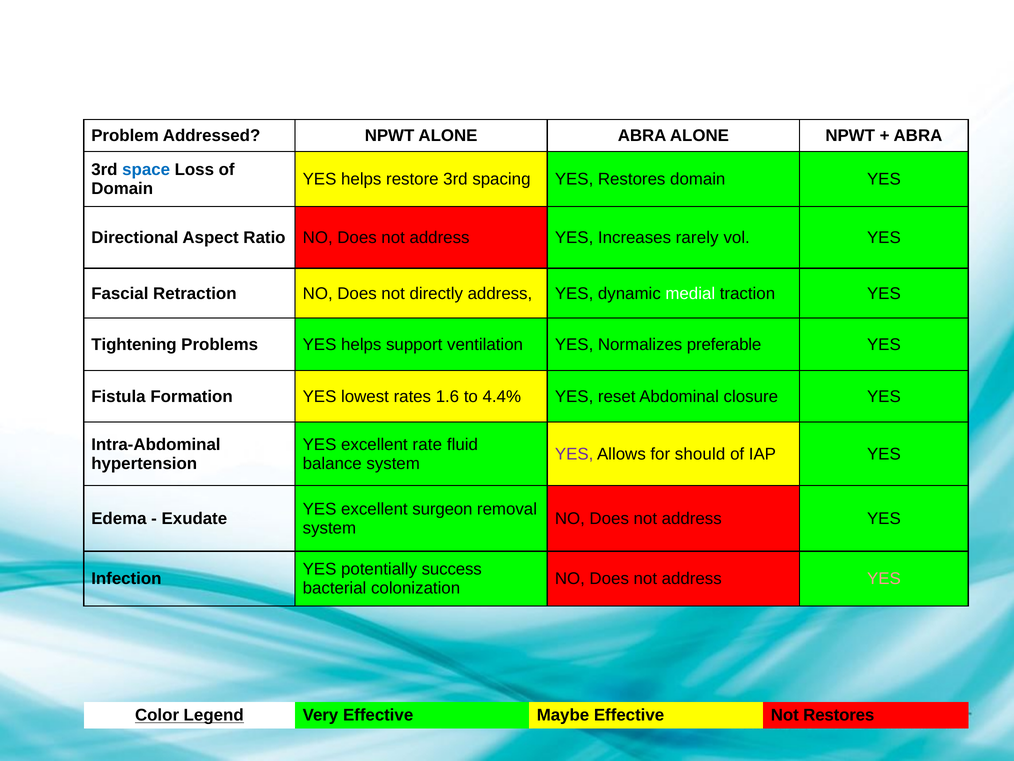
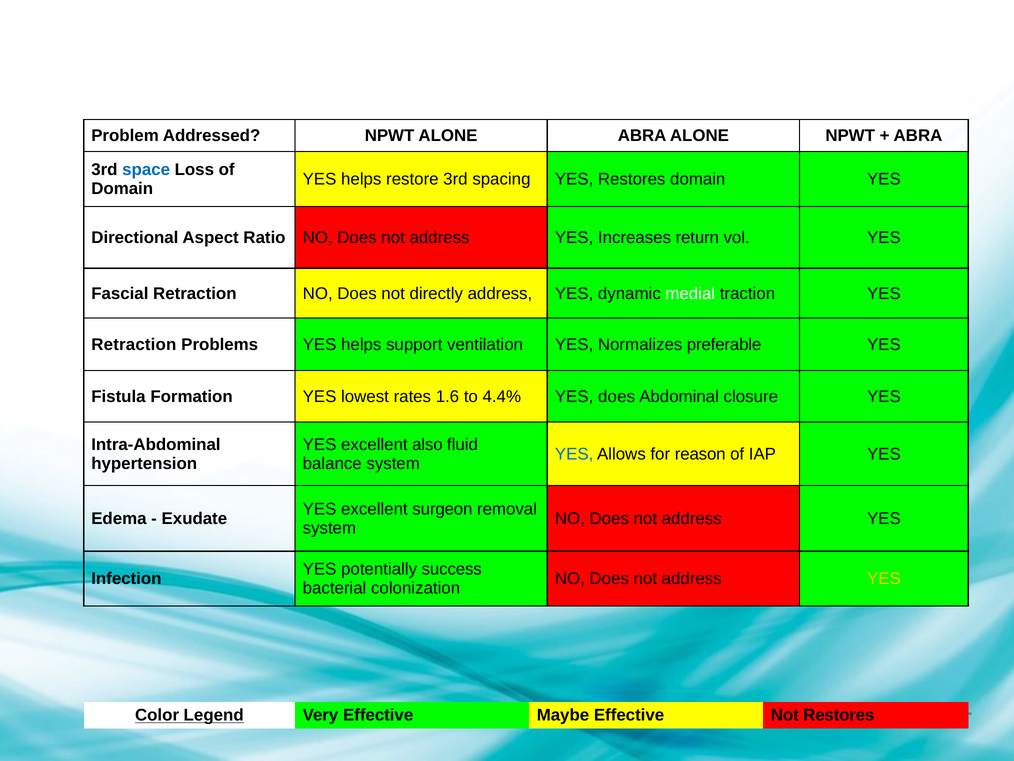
rarely: rarely -> return
Tightening at (134, 344): Tightening -> Retraction
YES reset: reset -> does
rate: rate -> also
YES at (574, 454) colour: purple -> blue
should: should -> reason
YES at (884, 578) colour: pink -> yellow
